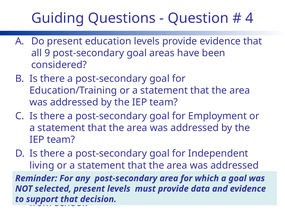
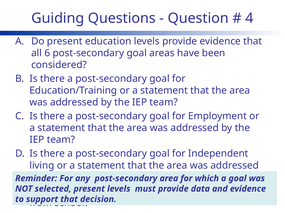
9: 9 -> 6
